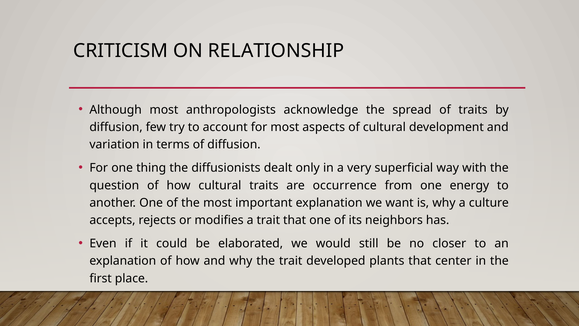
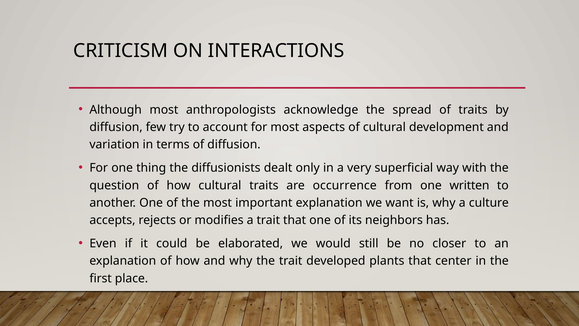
RELATIONSHIP: RELATIONSHIP -> INTERACTIONS
energy: energy -> written
